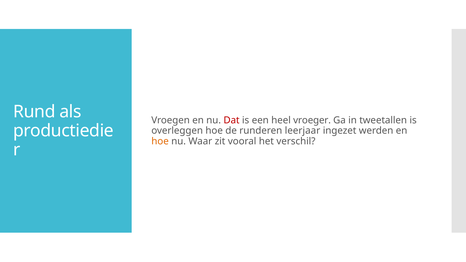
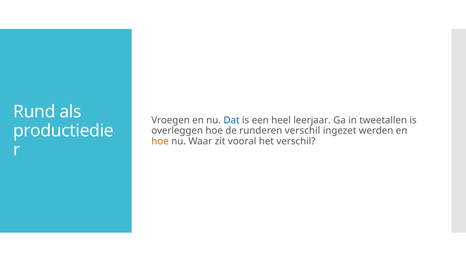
Dat colour: red -> blue
vroeger: vroeger -> leerjaar
runderen leerjaar: leerjaar -> verschil
